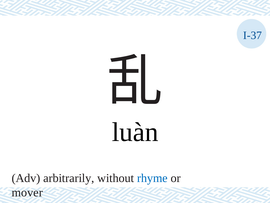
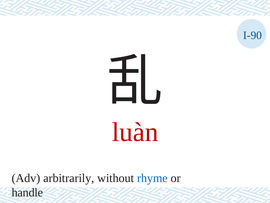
I-37: I-37 -> I-90
luàn colour: black -> red
mover: mover -> handle
